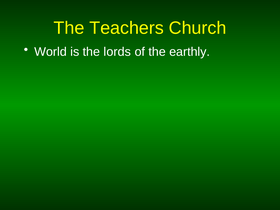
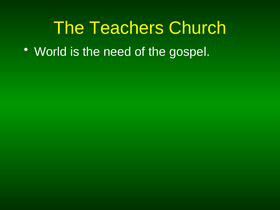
lords: lords -> need
earthly: earthly -> gospel
